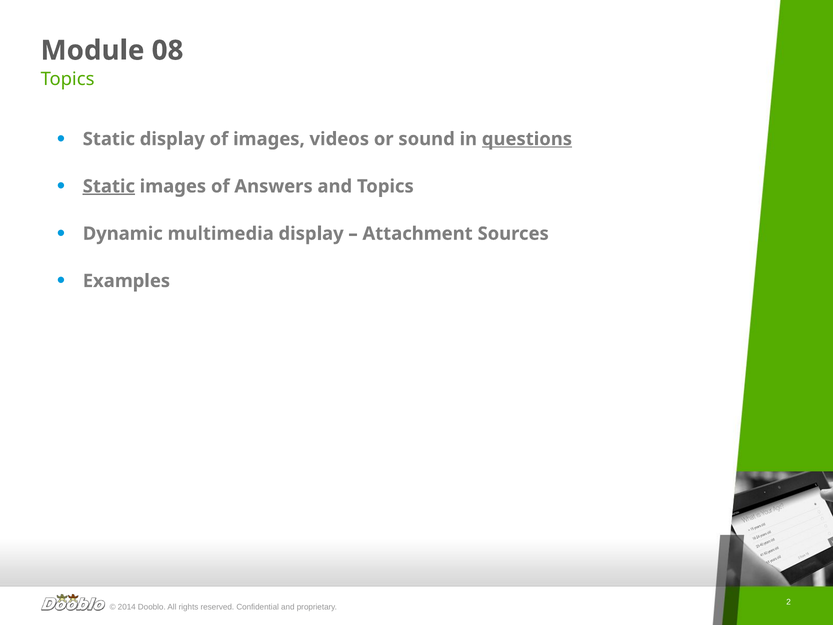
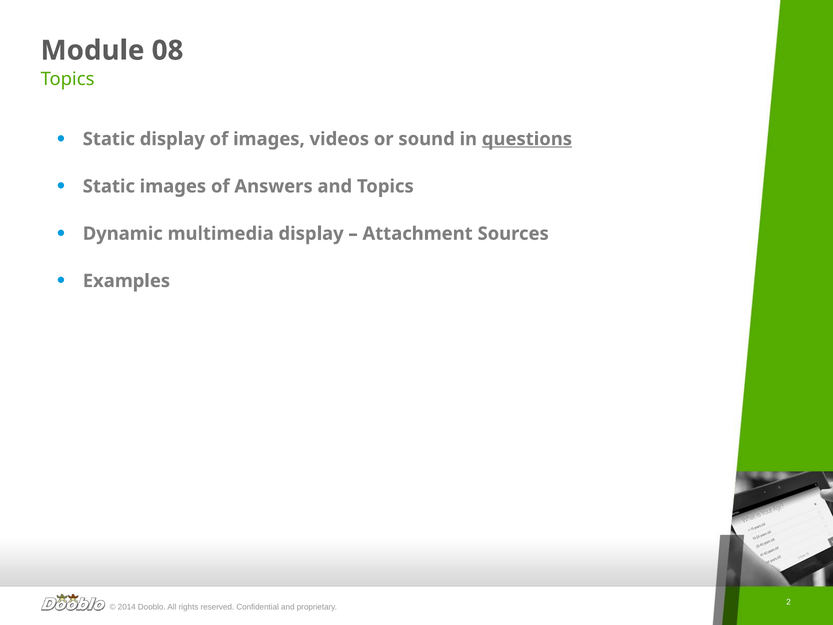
Static at (109, 186) underline: present -> none
